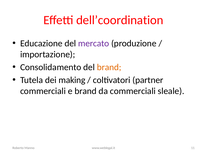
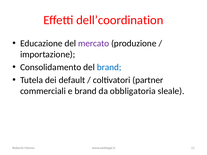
brand at (109, 67) colour: orange -> blue
making: making -> default
da commerciali: commerciali -> obbligatoria
